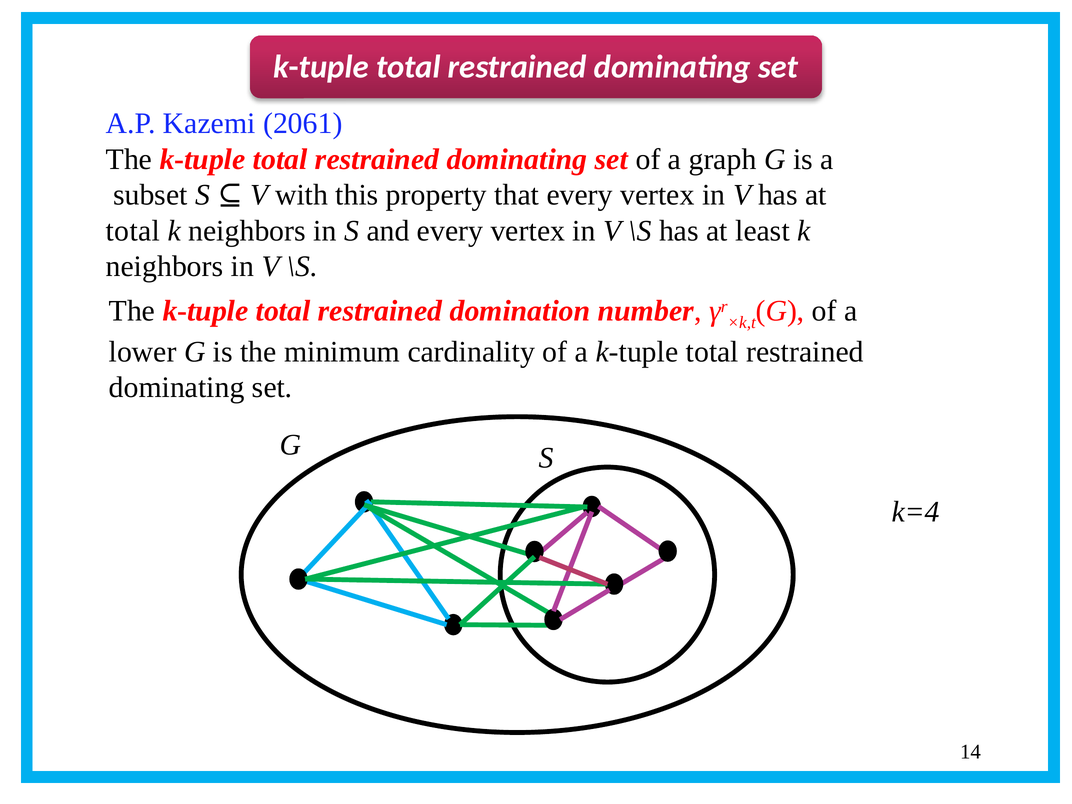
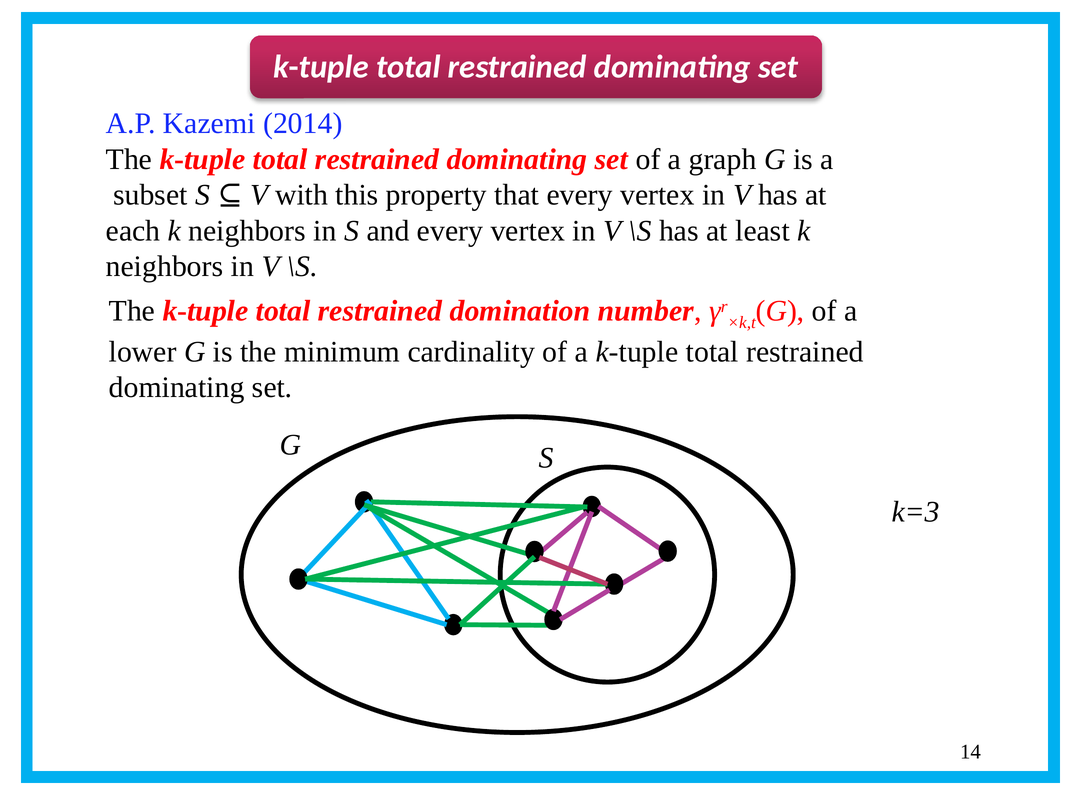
2061: 2061 -> 2014
total at (133, 231): total -> each
k=4: k=4 -> k=3
